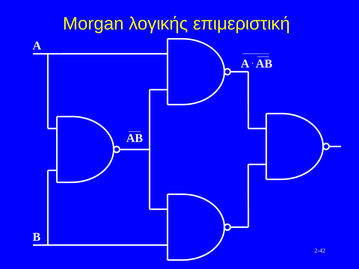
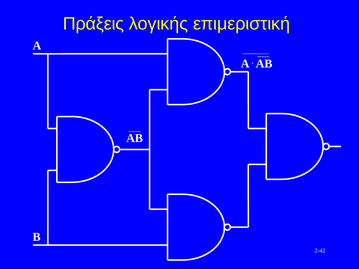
Morgan: Morgan -> Πράξεις
